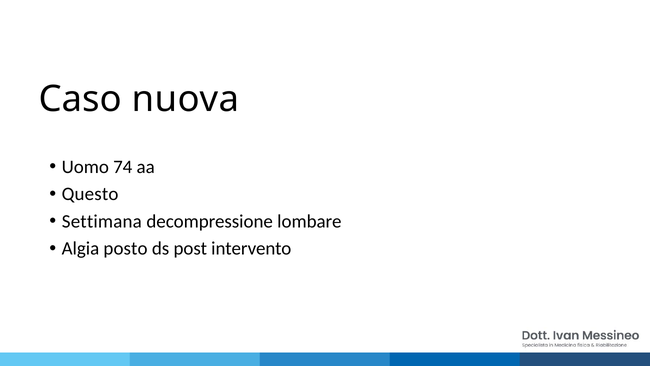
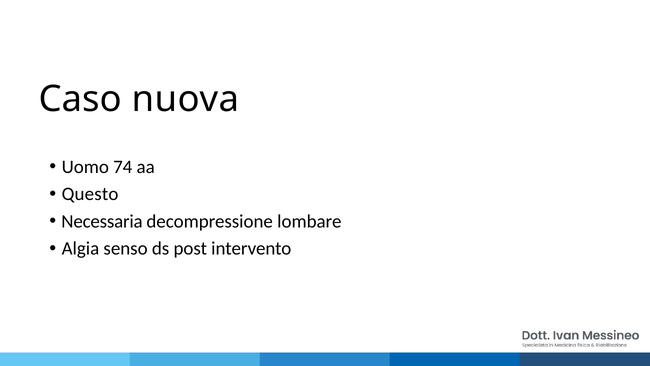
Settimana: Settimana -> Necessaria
posto: posto -> senso
